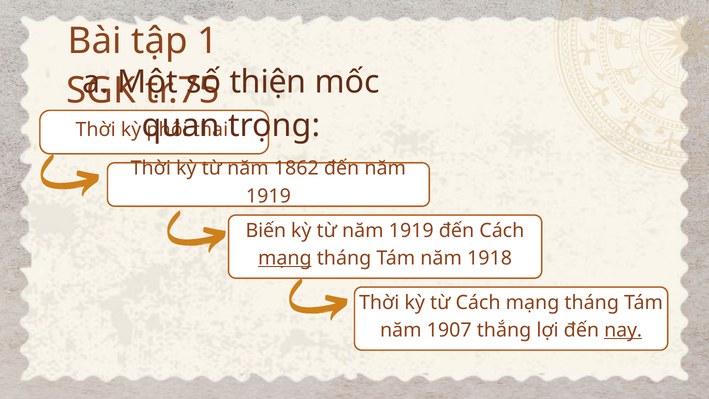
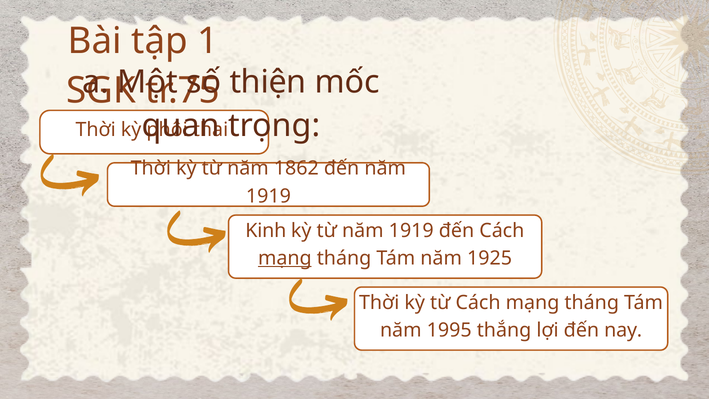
Biến: Biến -> Kinh
1918: 1918 -> 1925
1907: 1907 -> 1995
nay underline: present -> none
